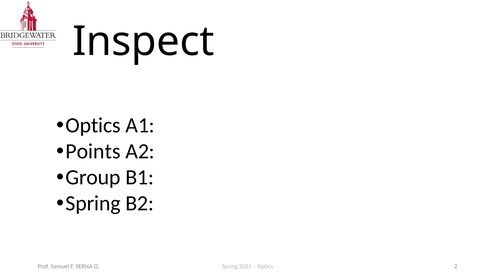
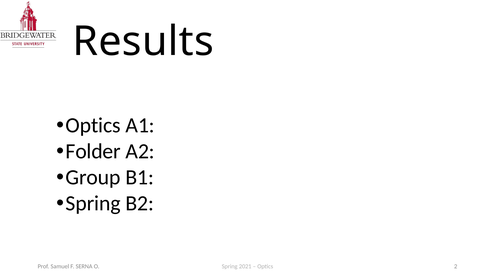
Inspect: Inspect -> Results
Points: Points -> Folder
